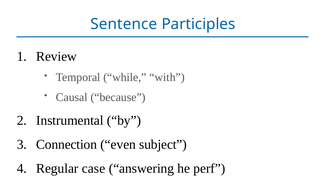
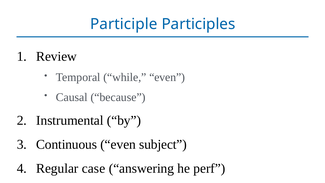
Sentence: Sentence -> Participle
while with: with -> even
Connection: Connection -> Continuous
